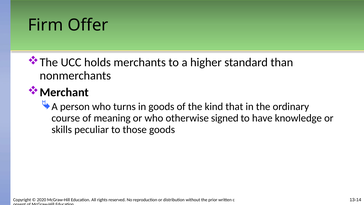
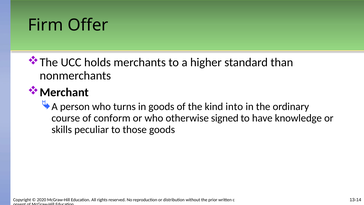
that: that -> into
meaning: meaning -> conform
